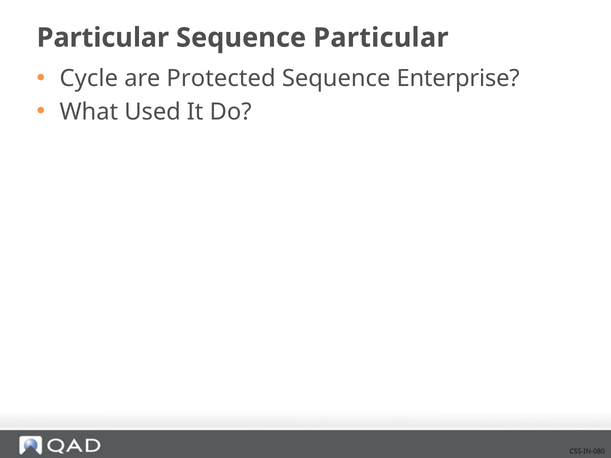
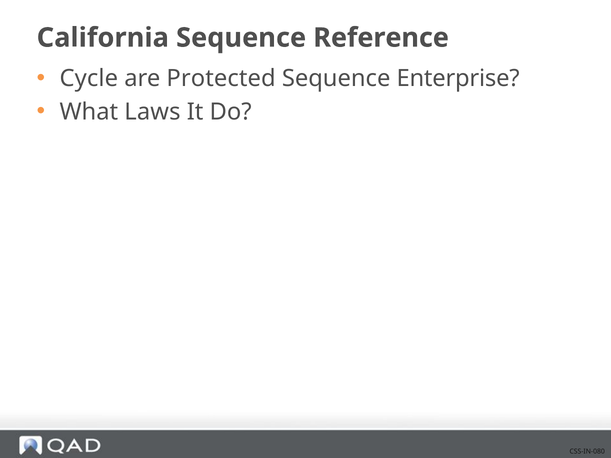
Particular at (103, 38): Particular -> California
Sequence Particular: Particular -> Reference
Used: Used -> Laws
